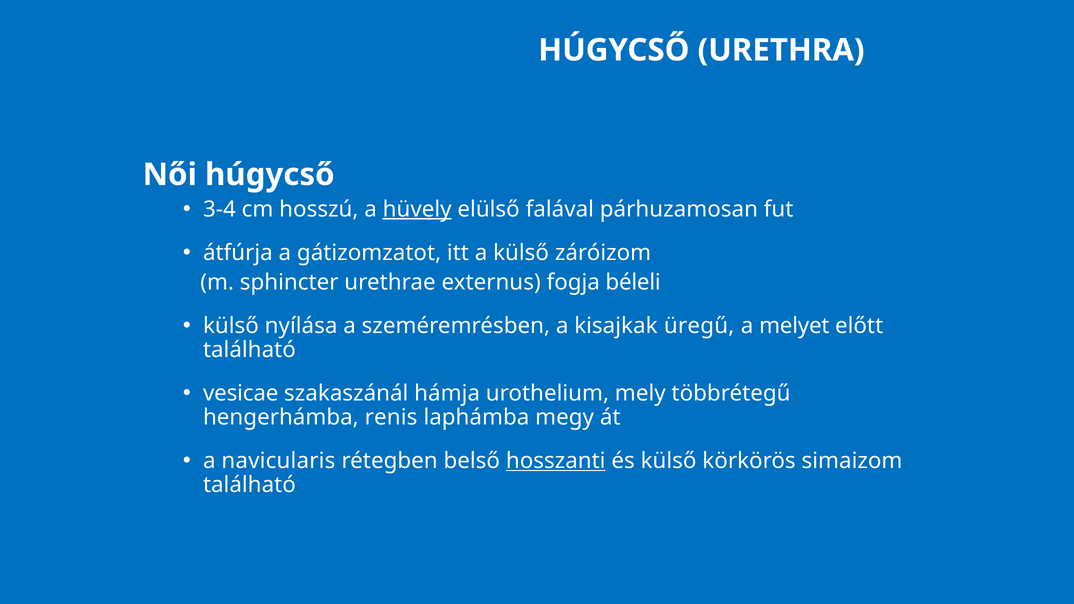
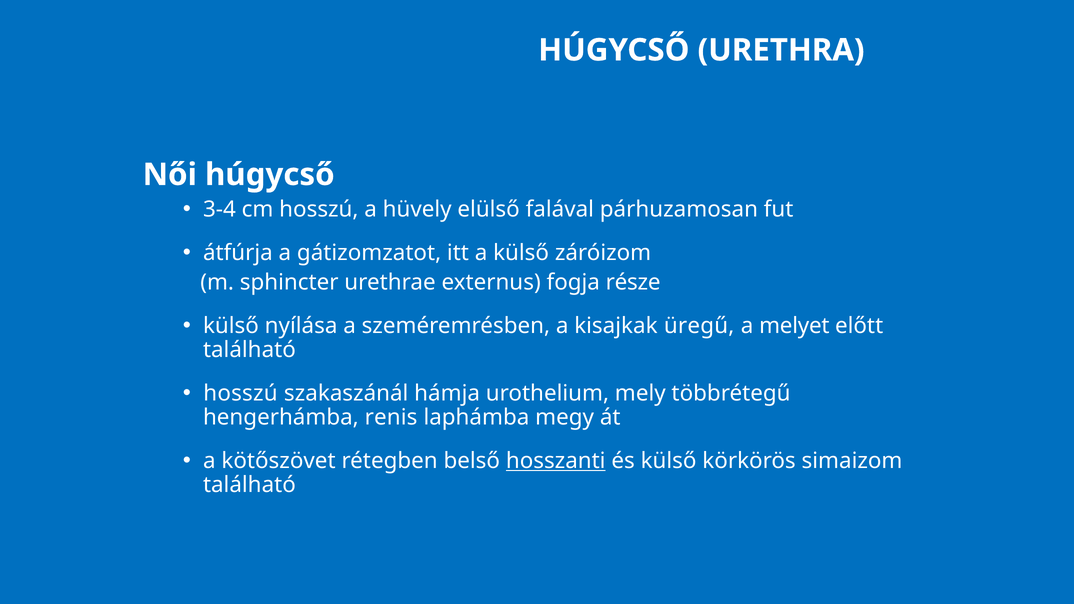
hüvely underline: present -> none
béleli: béleli -> része
vesicae at (241, 393): vesicae -> hosszú
navicularis: navicularis -> kötőszövet
